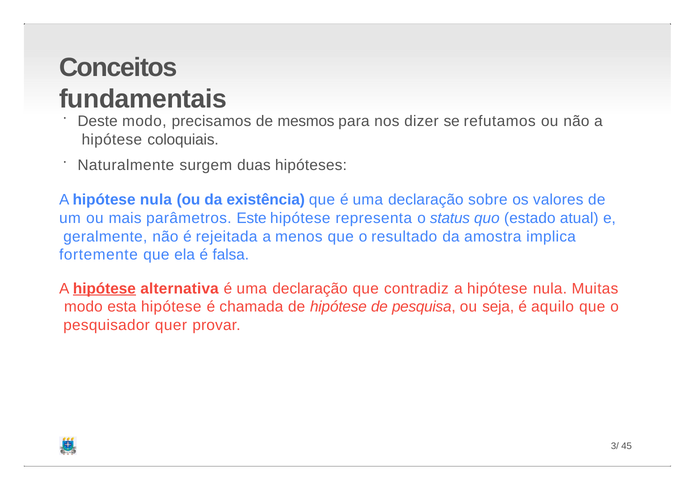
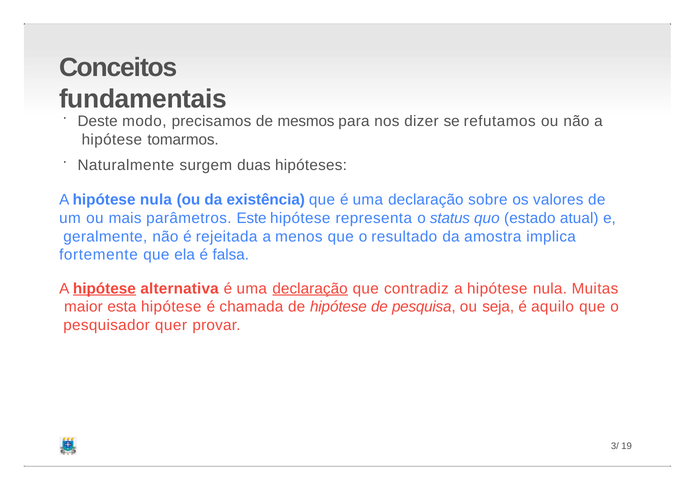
coloquiais: coloquiais -> tomarmos
declaração at (310, 289) underline: none -> present
modo at (83, 307): modo -> maior
45: 45 -> 19
